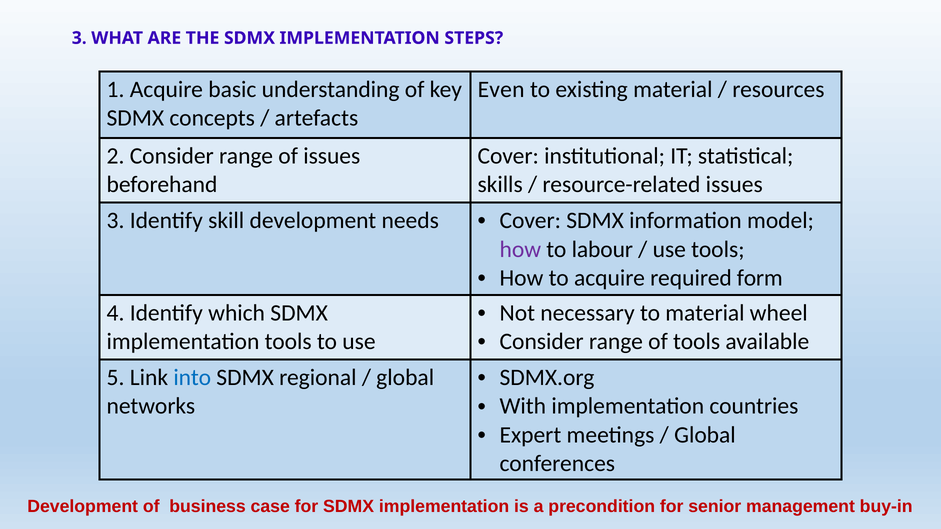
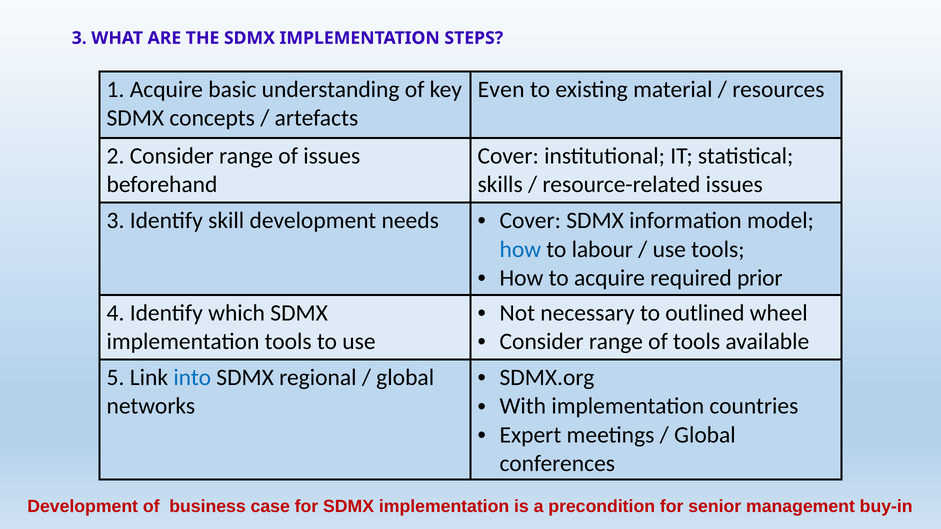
how at (520, 249) colour: purple -> blue
form: form -> prior
to material: material -> outlined
